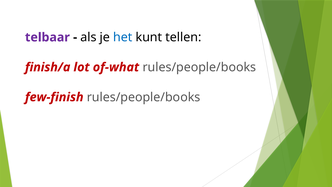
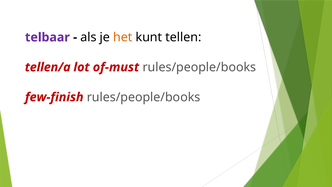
het colour: blue -> orange
finish/a: finish/a -> tellen/a
of-what: of-what -> of-must
